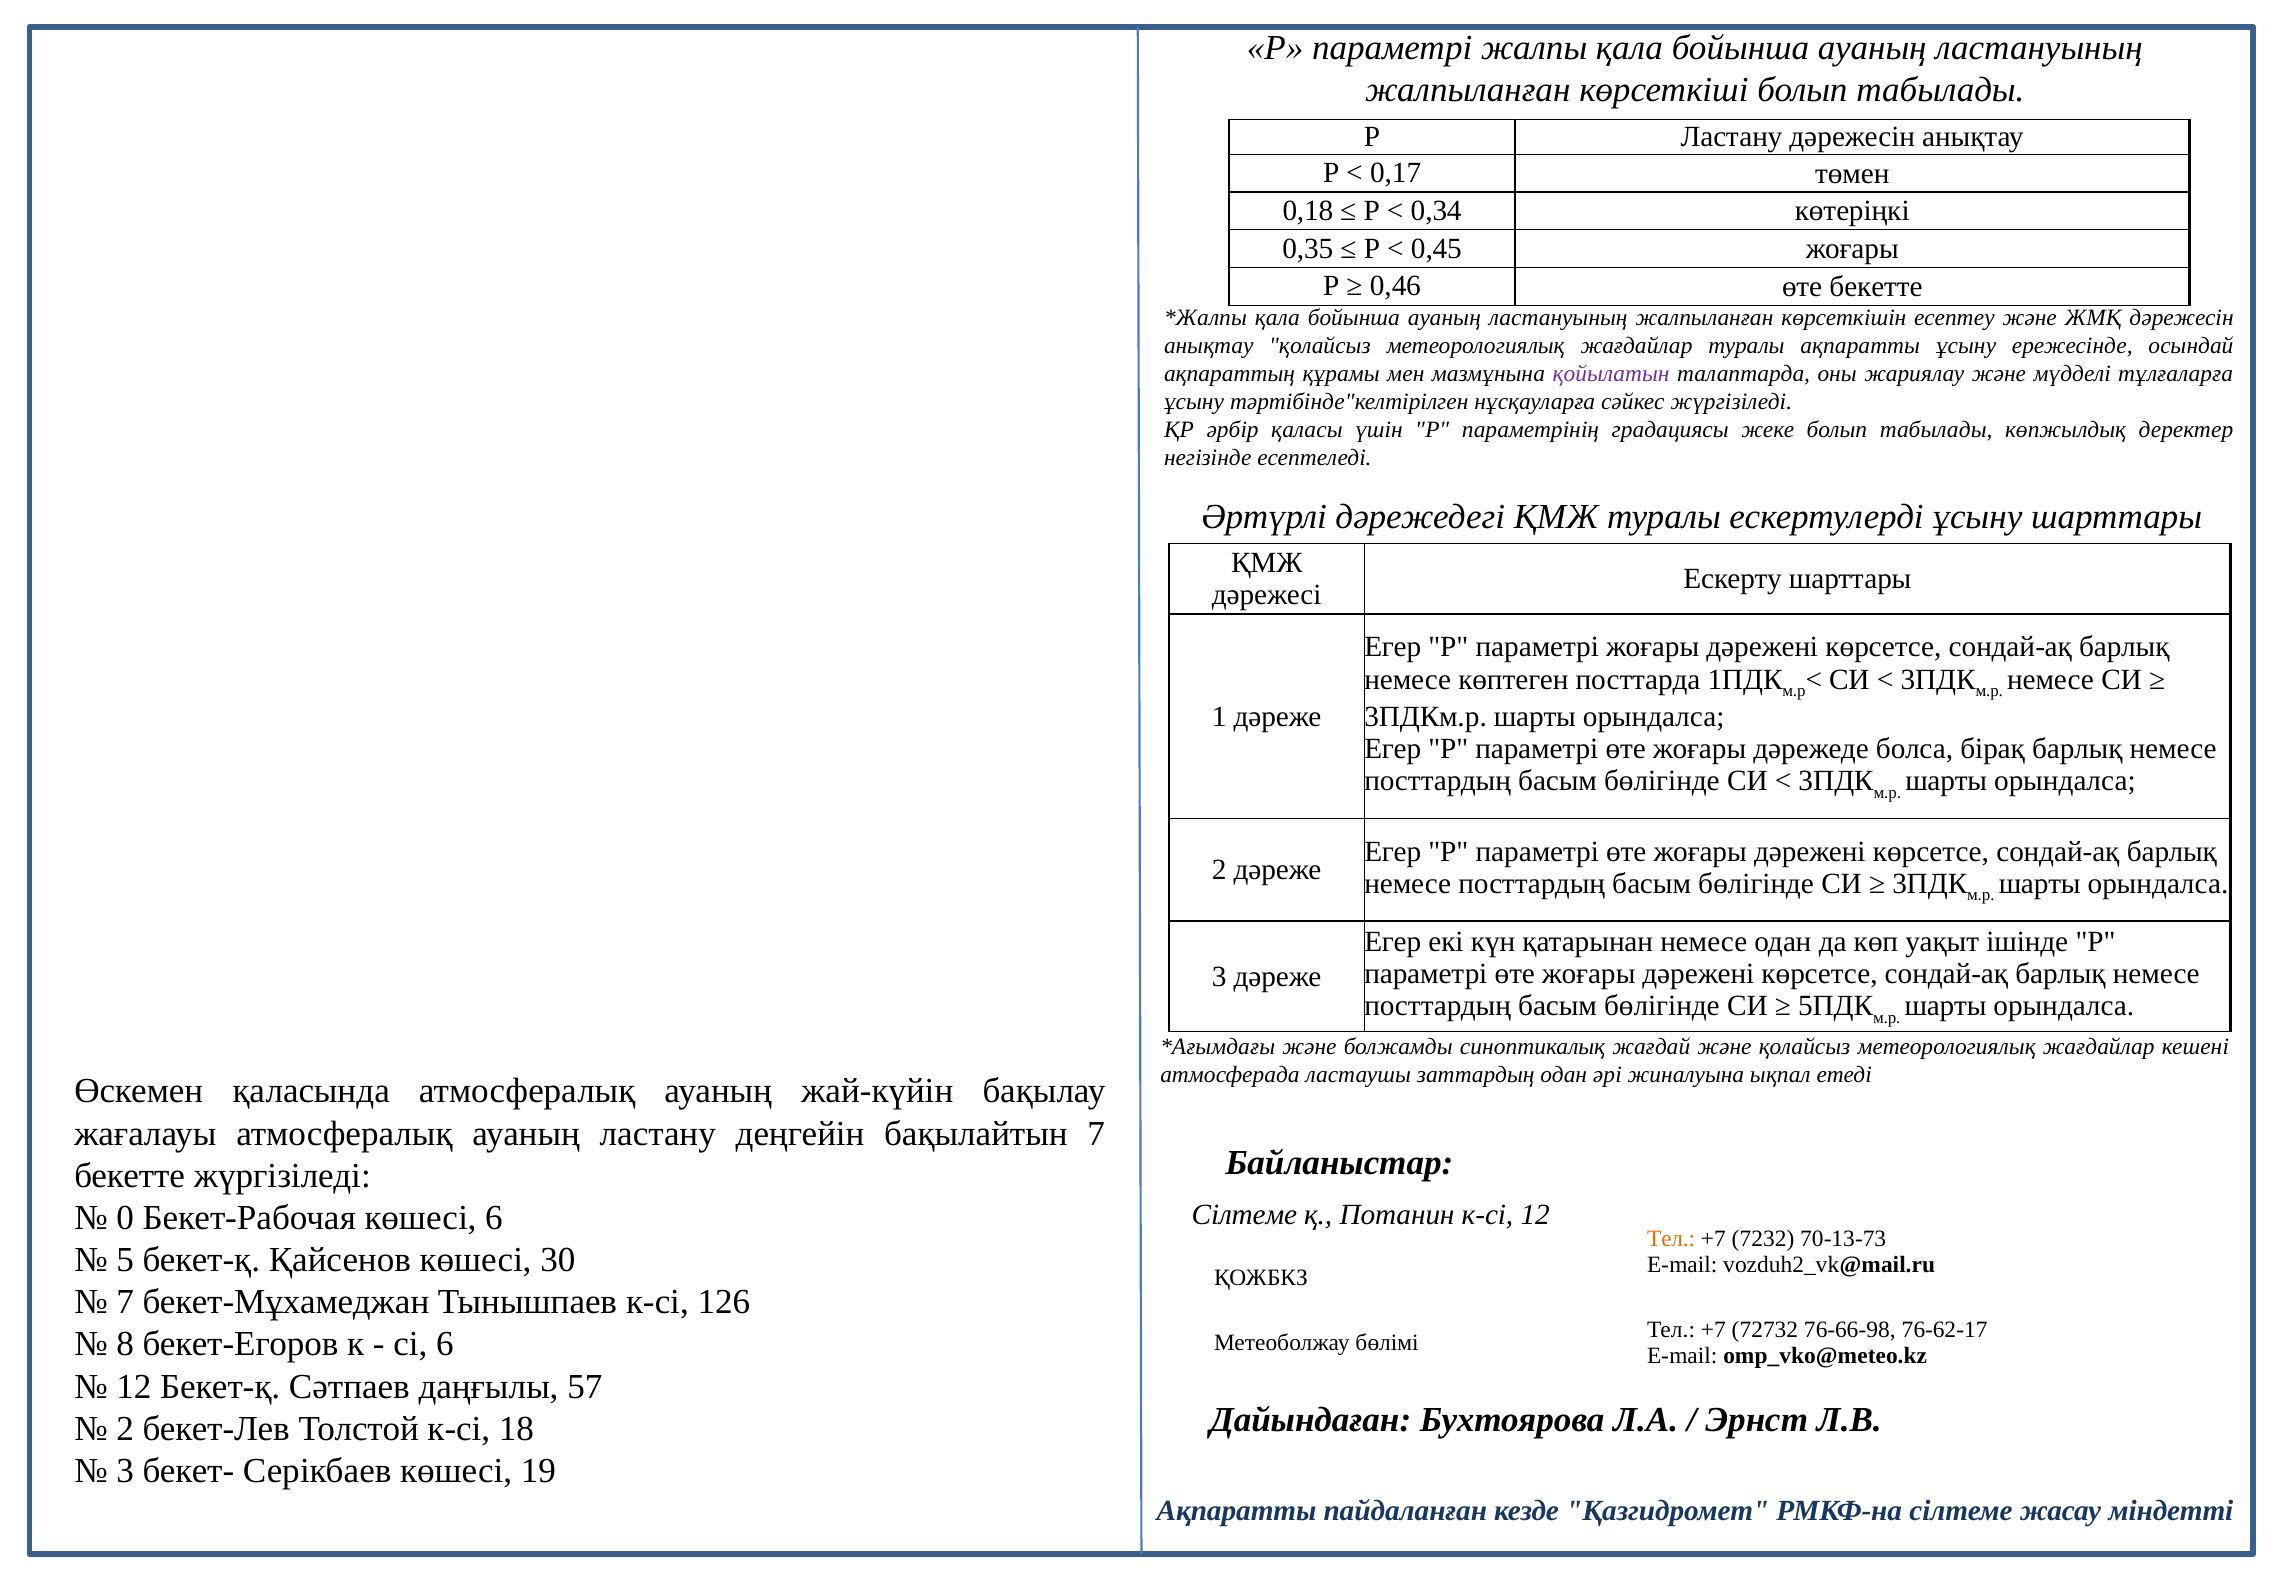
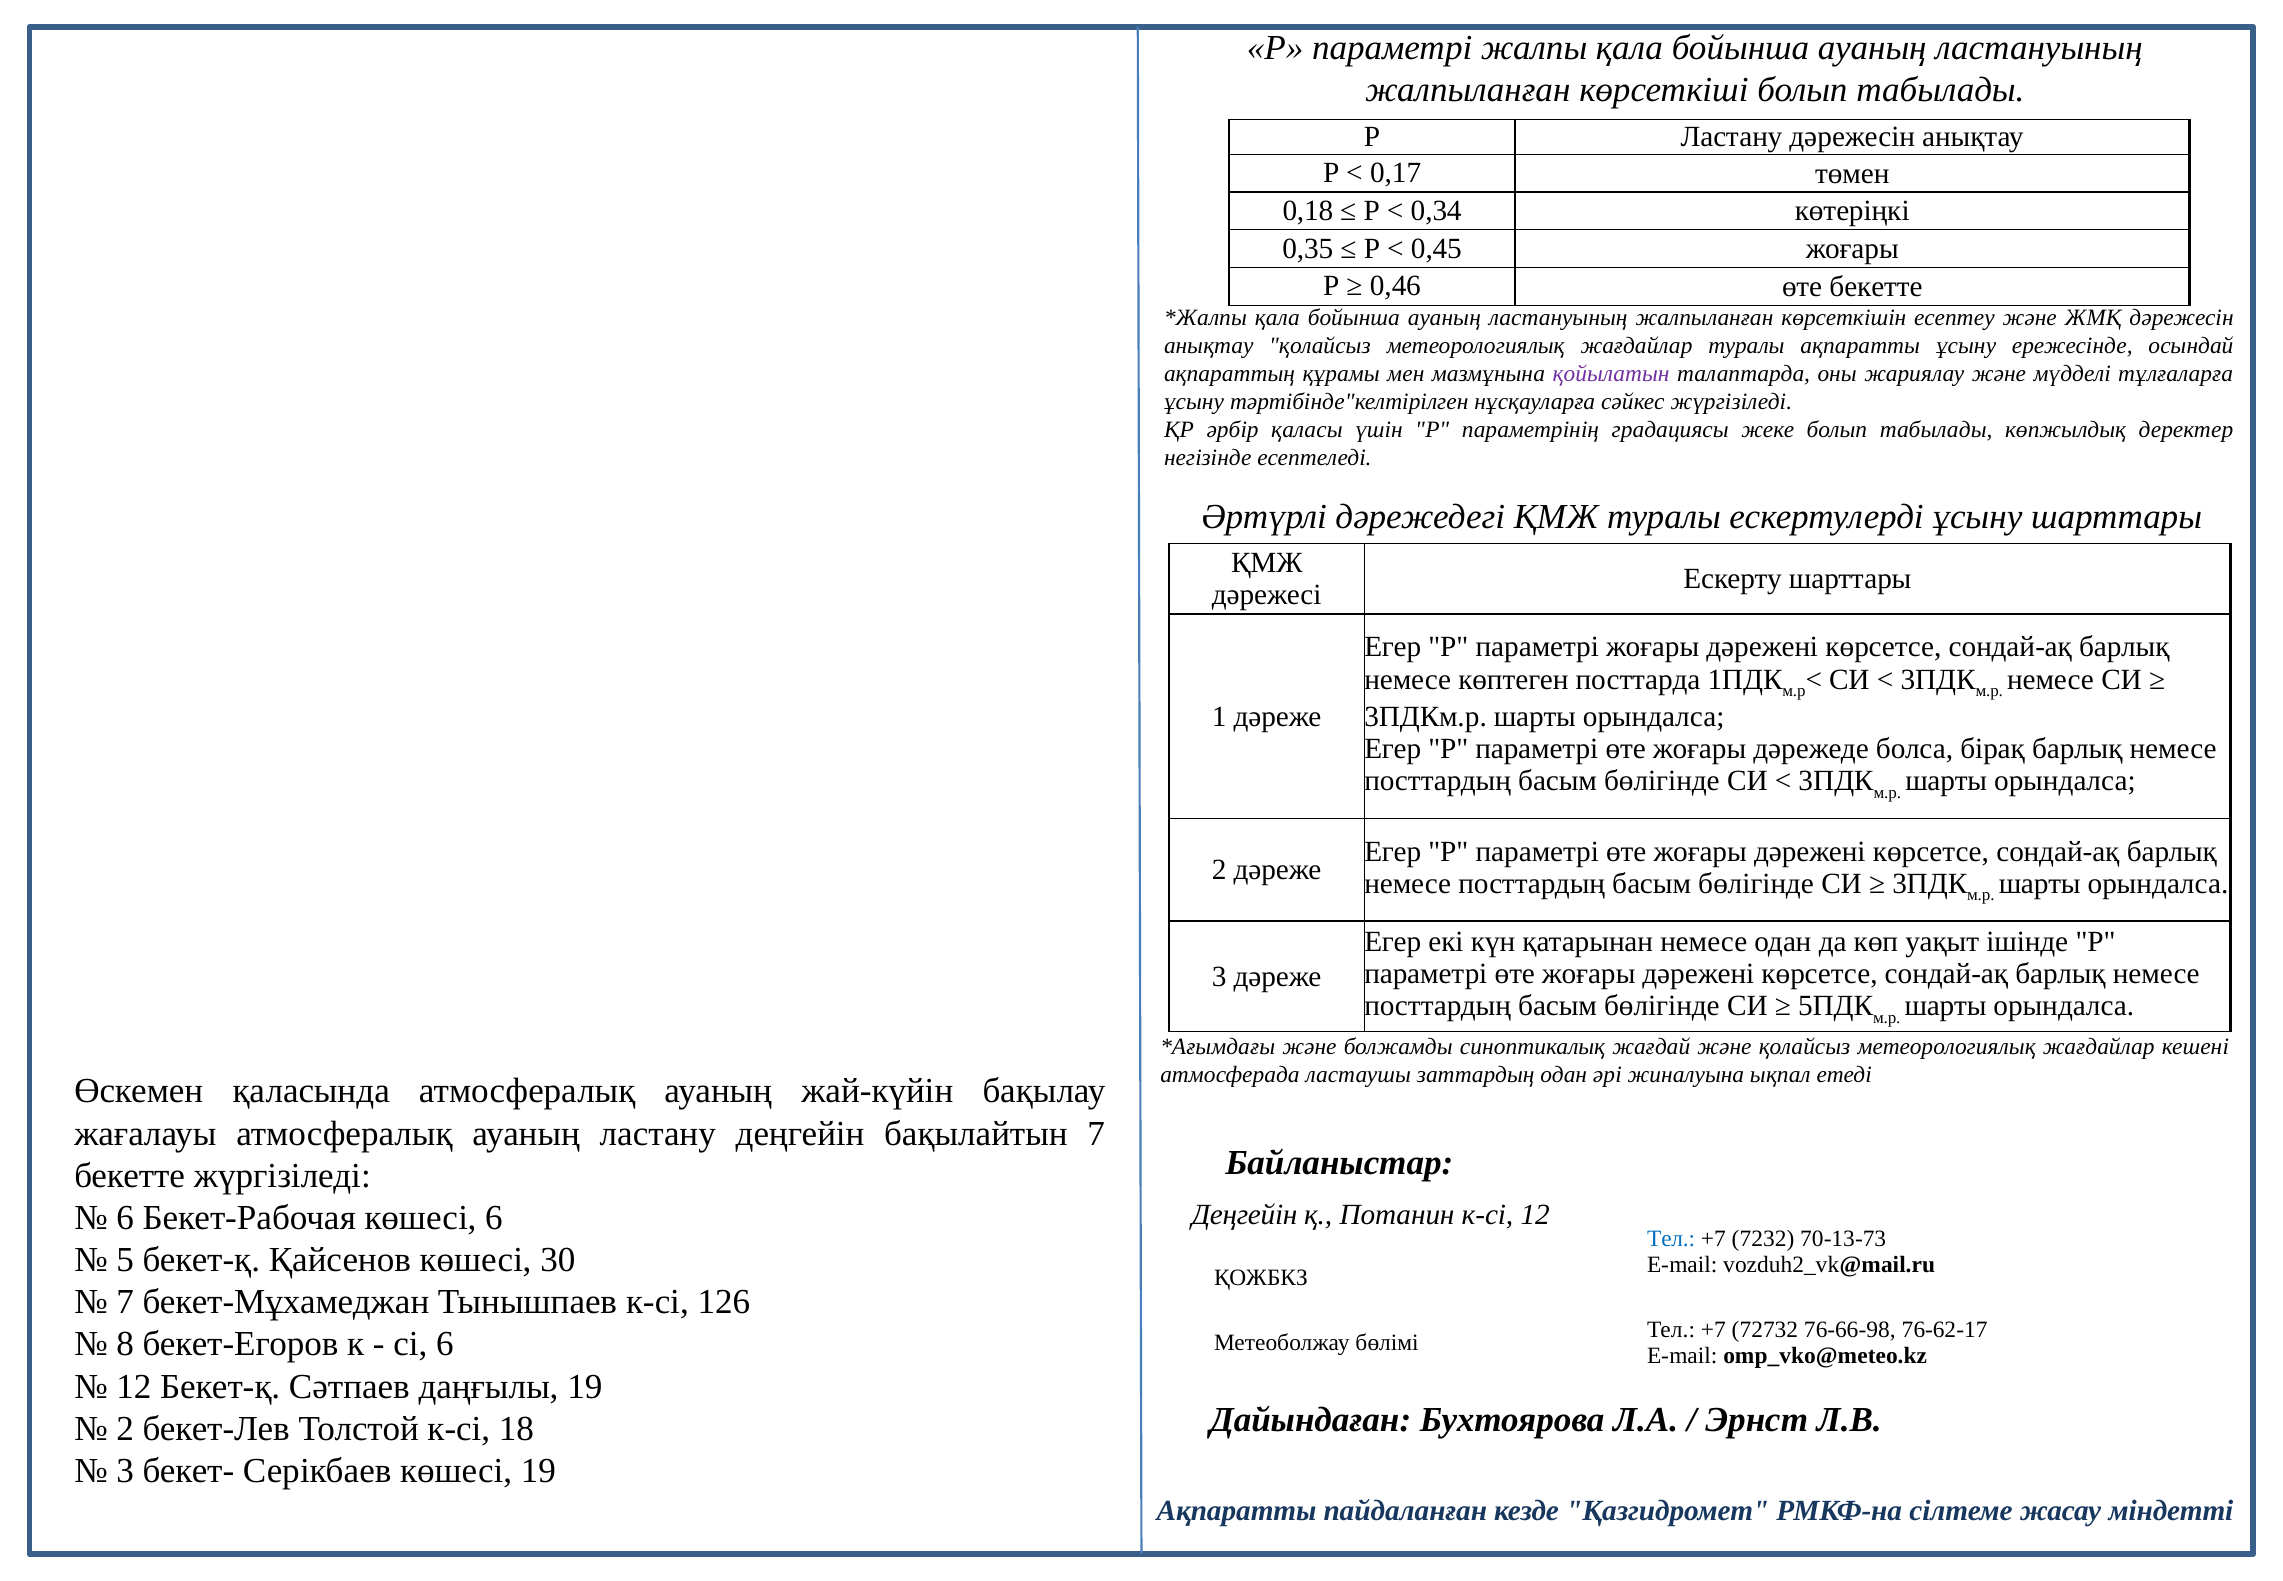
Сілтеме at (1244, 1215): Сілтеме -> Деңгейін
0 at (125, 1217): 0 -> 6
Тел at (1671, 1238) colour: orange -> blue
даңғылы 57: 57 -> 19
